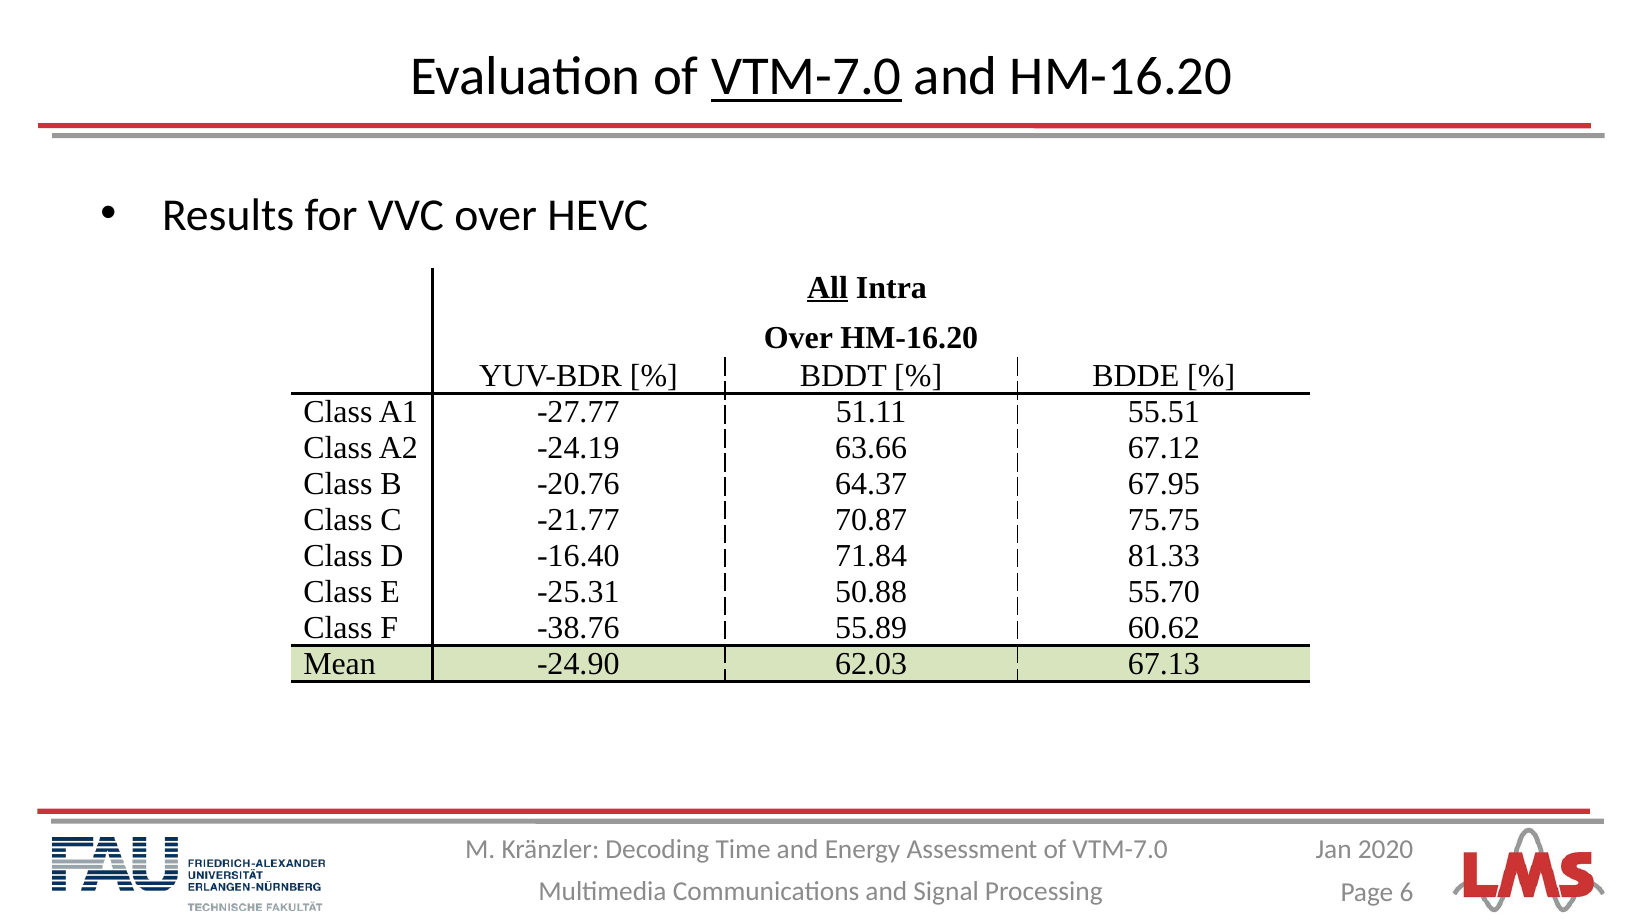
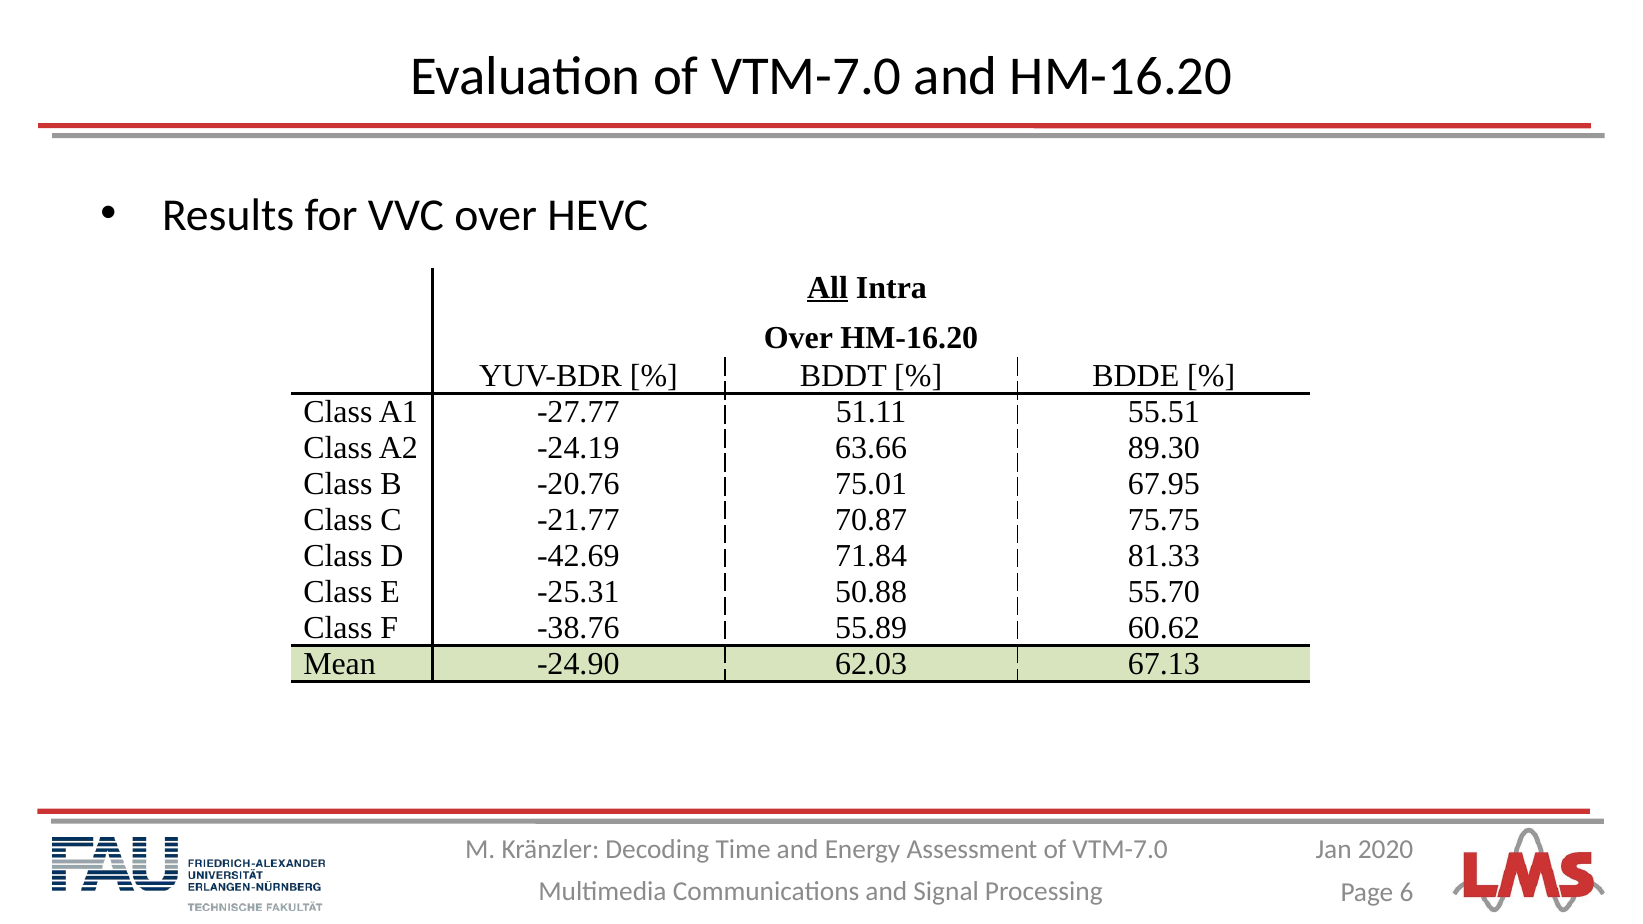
VTM-7.0 at (806, 77) underline: present -> none
67.12: 67.12 -> 89.30
64.37: 64.37 -> 75.01
-16.40: -16.40 -> -42.69
